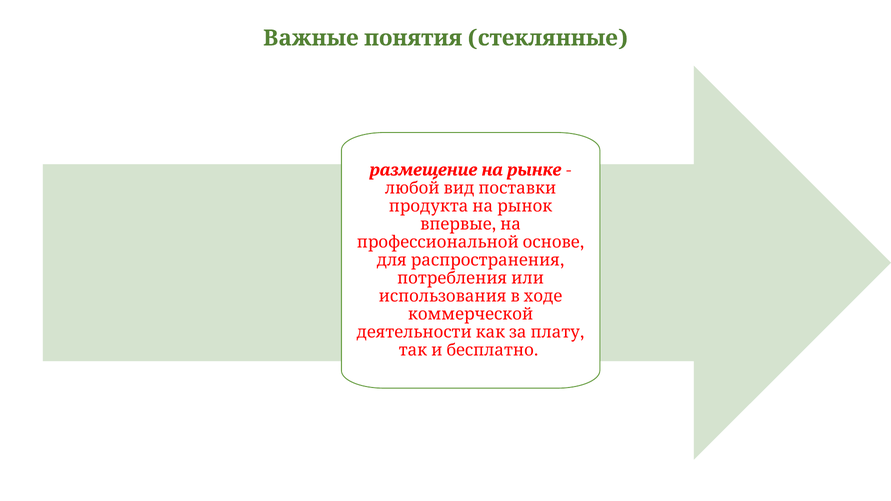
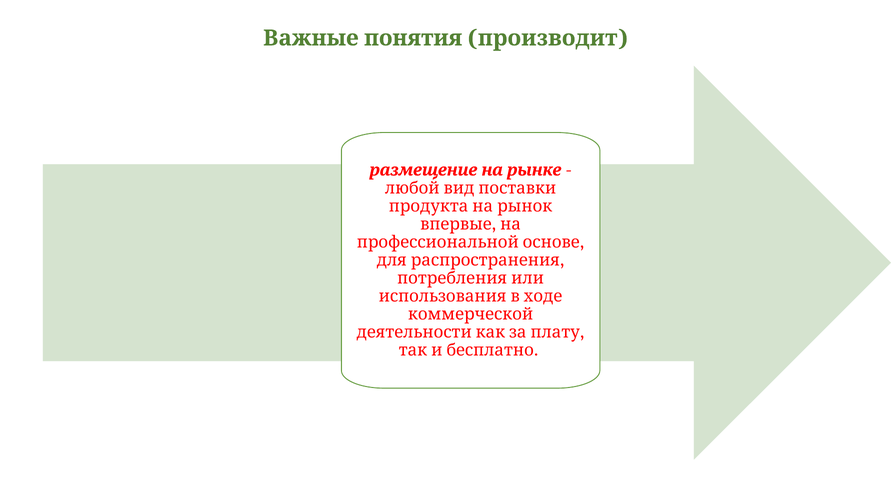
стеклянные: стеклянные -> производит
